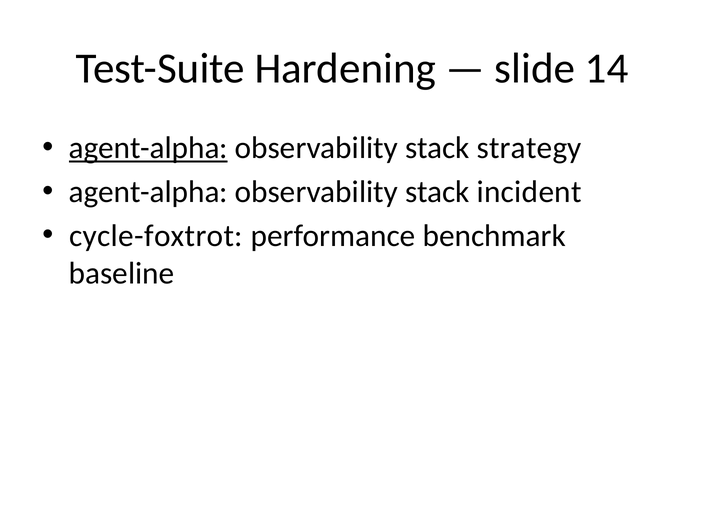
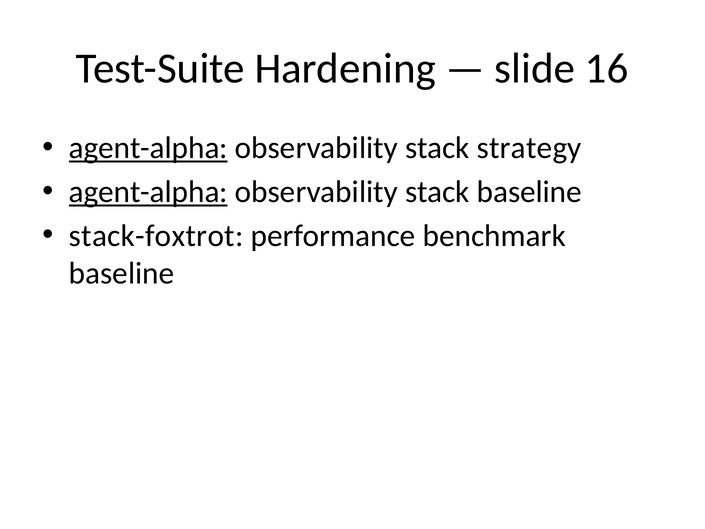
14: 14 -> 16
agent-alpha at (148, 192) underline: none -> present
stack incident: incident -> baseline
cycle-foxtrot: cycle-foxtrot -> stack-foxtrot
